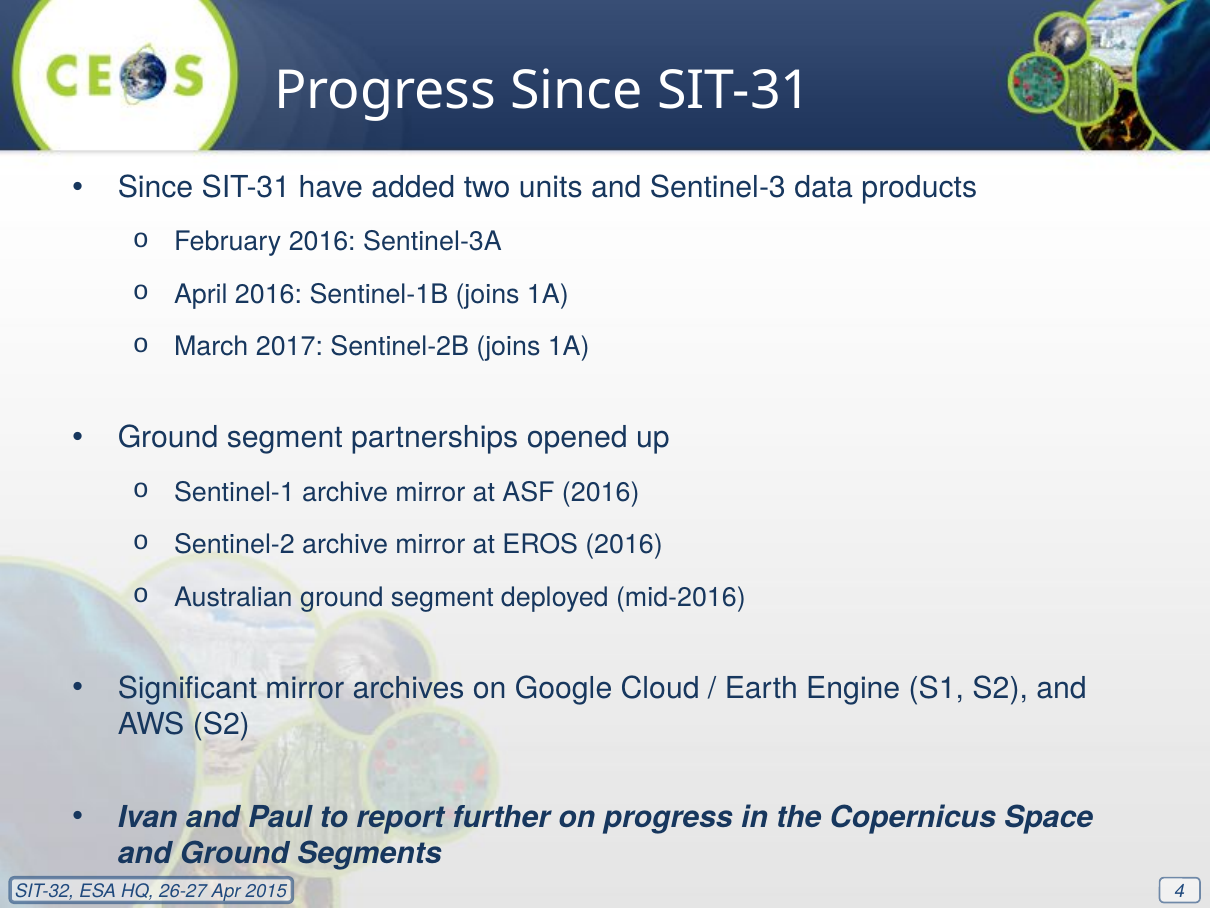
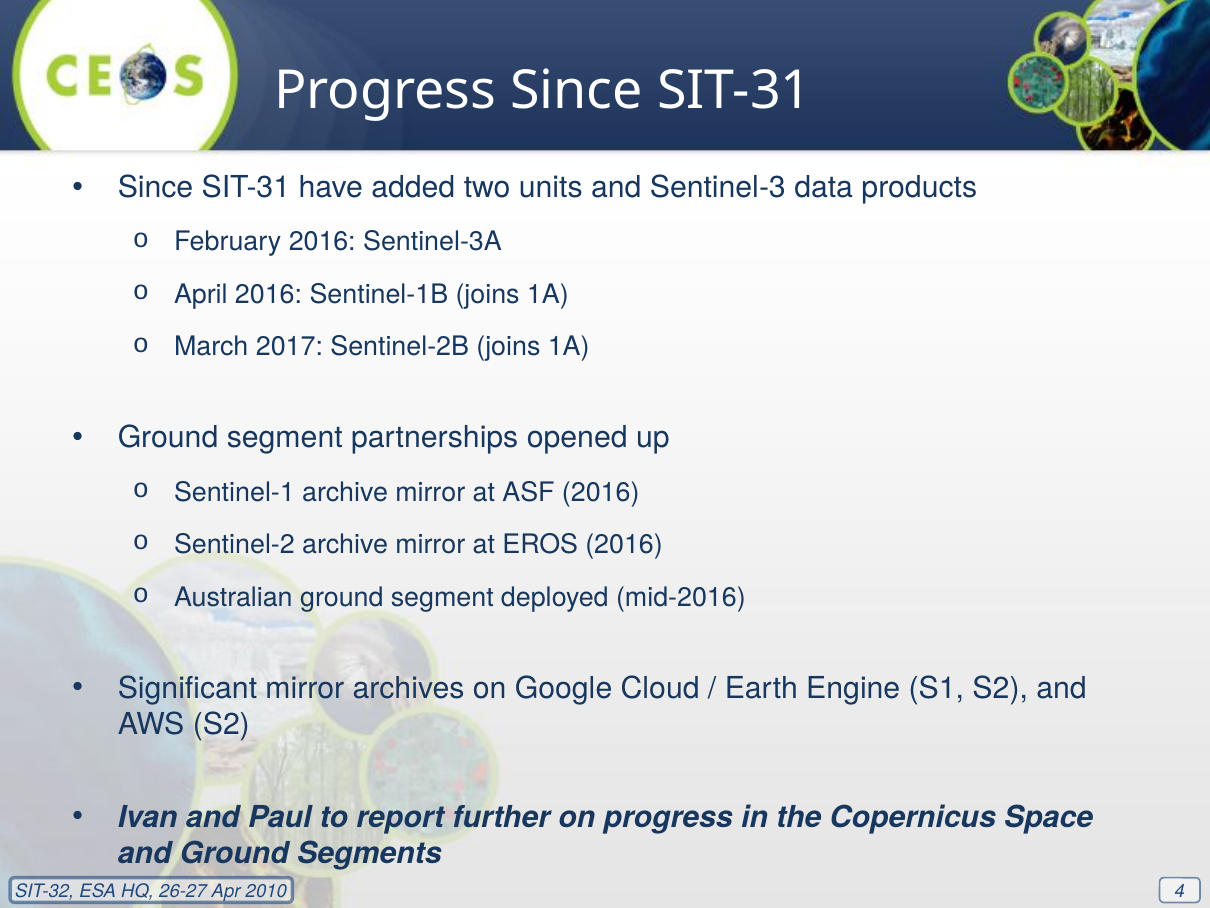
2015: 2015 -> 2010
